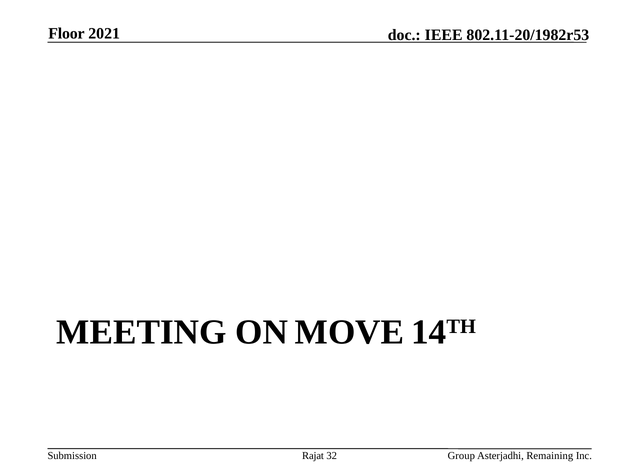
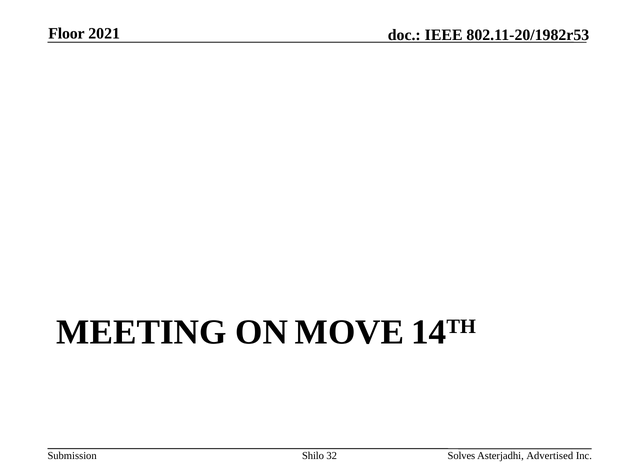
Rajat: Rajat -> Shilo
Group: Group -> Solves
Remaining: Remaining -> Advertised
